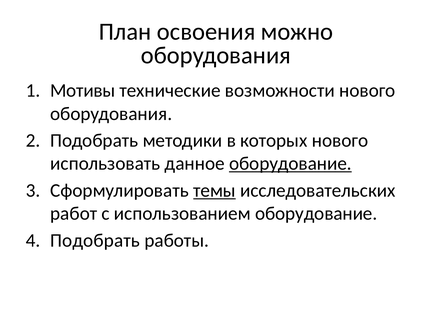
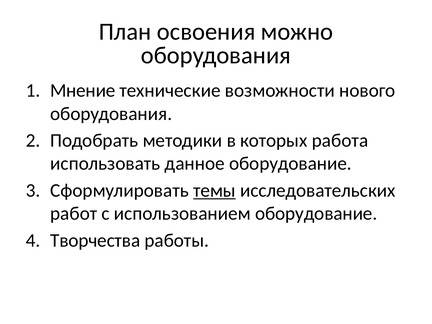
Мотивы: Мотивы -> Мнение
которых нового: нового -> работа
оборудование at (290, 164) underline: present -> none
Подобрать at (95, 240): Подобрать -> Творчества
